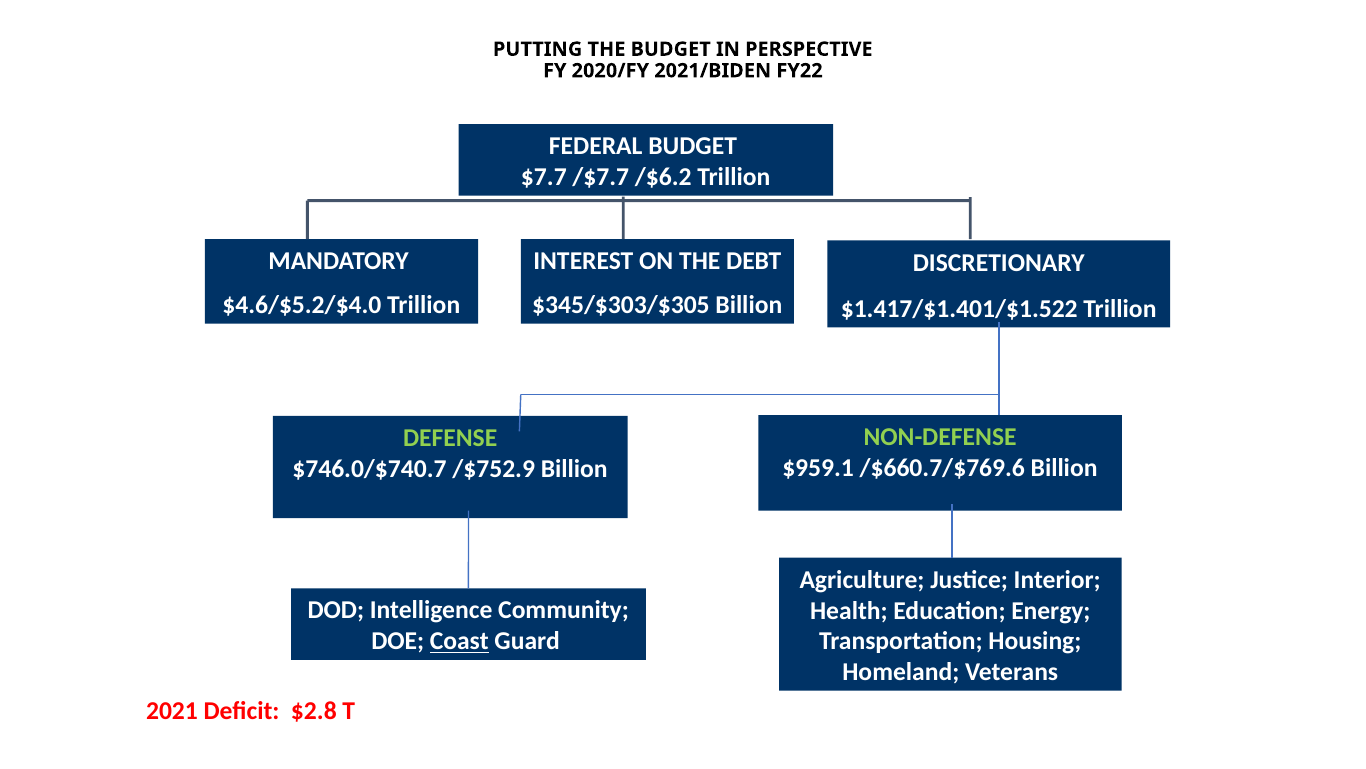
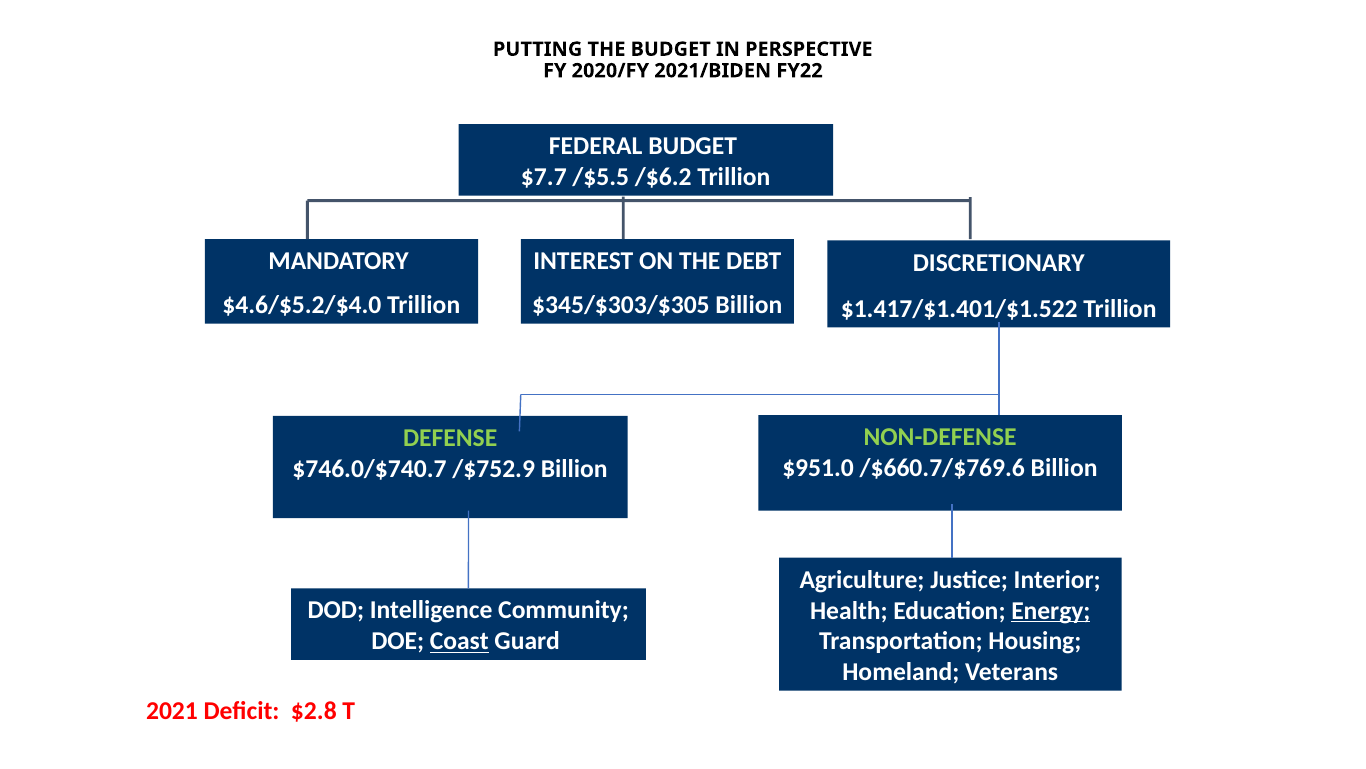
/$7.7: /$7.7 -> /$5.5
$959.1: $959.1 -> $951.0
Energy underline: none -> present
